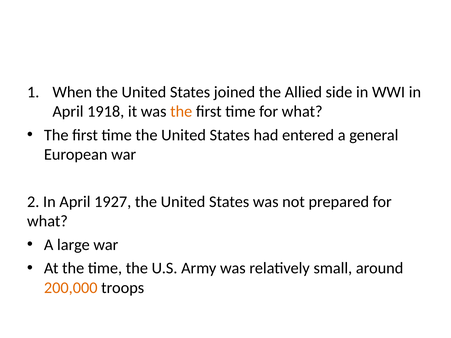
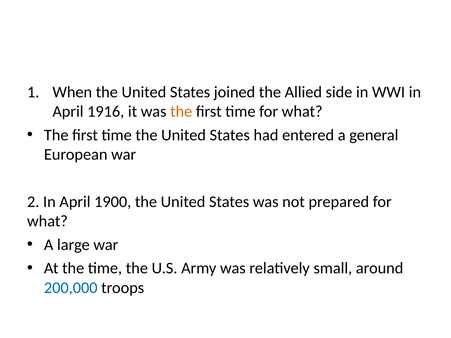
1918: 1918 -> 1916
1927: 1927 -> 1900
200,000 colour: orange -> blue
